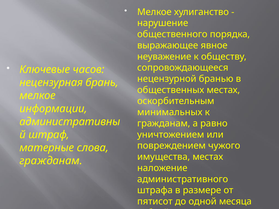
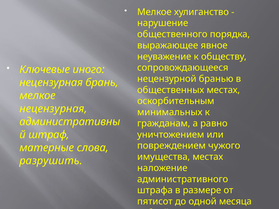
часов: часов -> иного
информации at (53, 109): информации -> нецензурная
гражданам at (51, 161): гражданам -> разрушить
